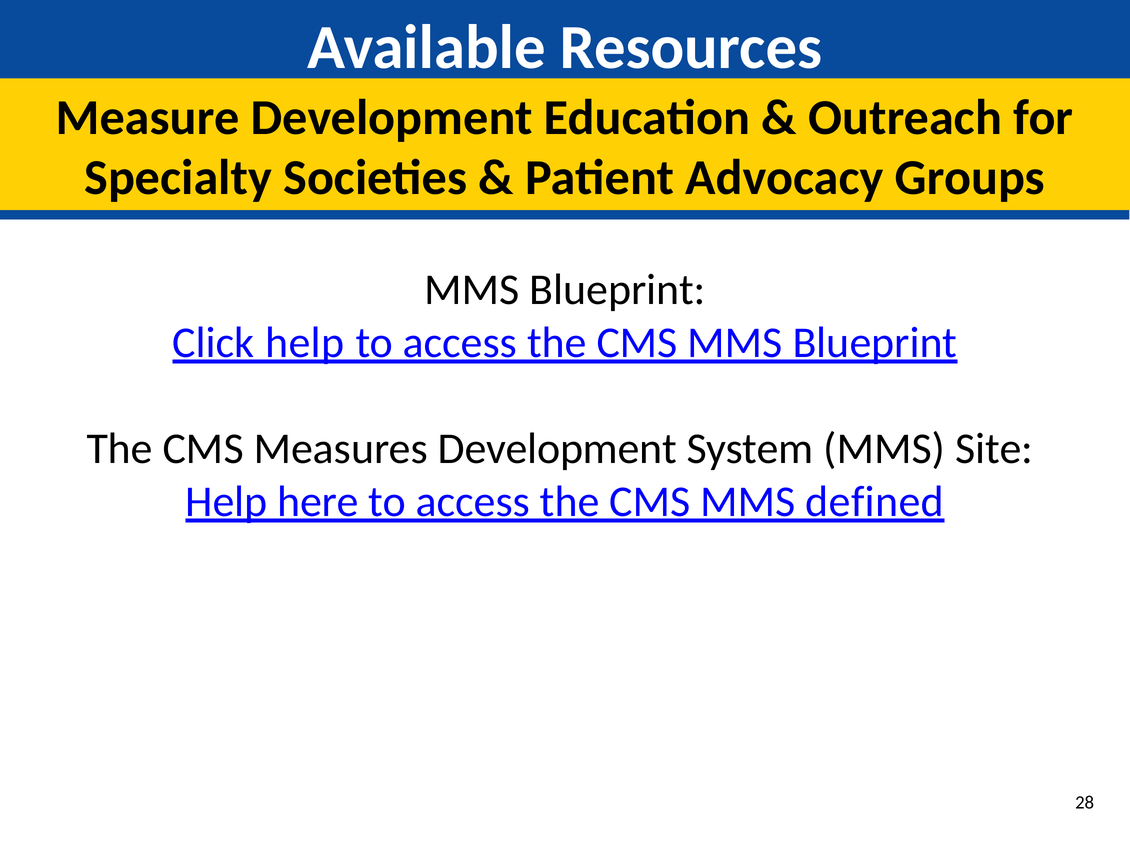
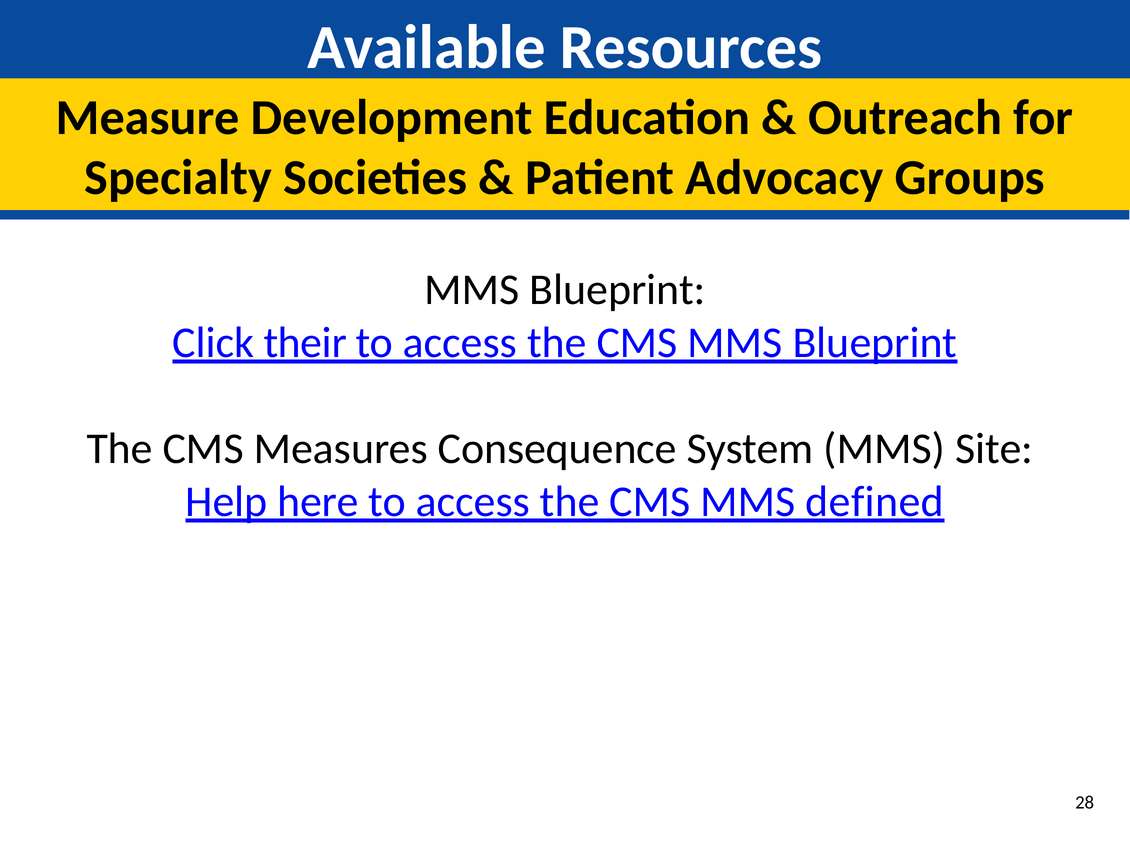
Click help: help -> their
Measures Development: Development -> Consequence
